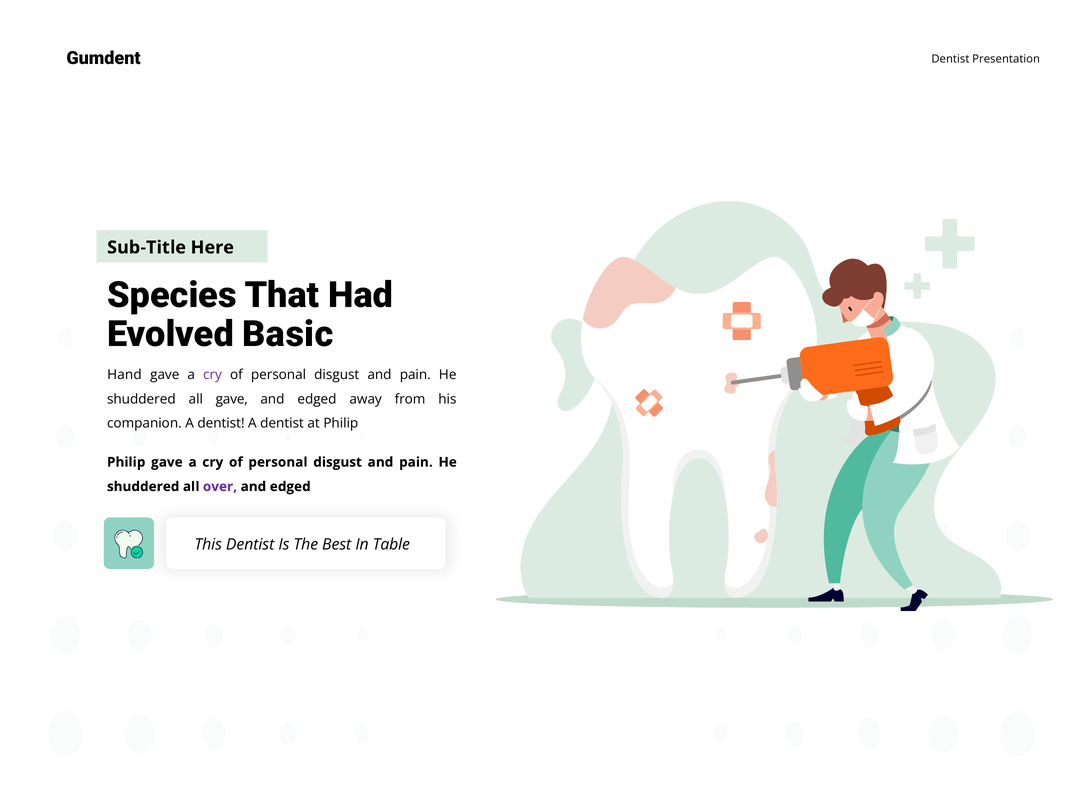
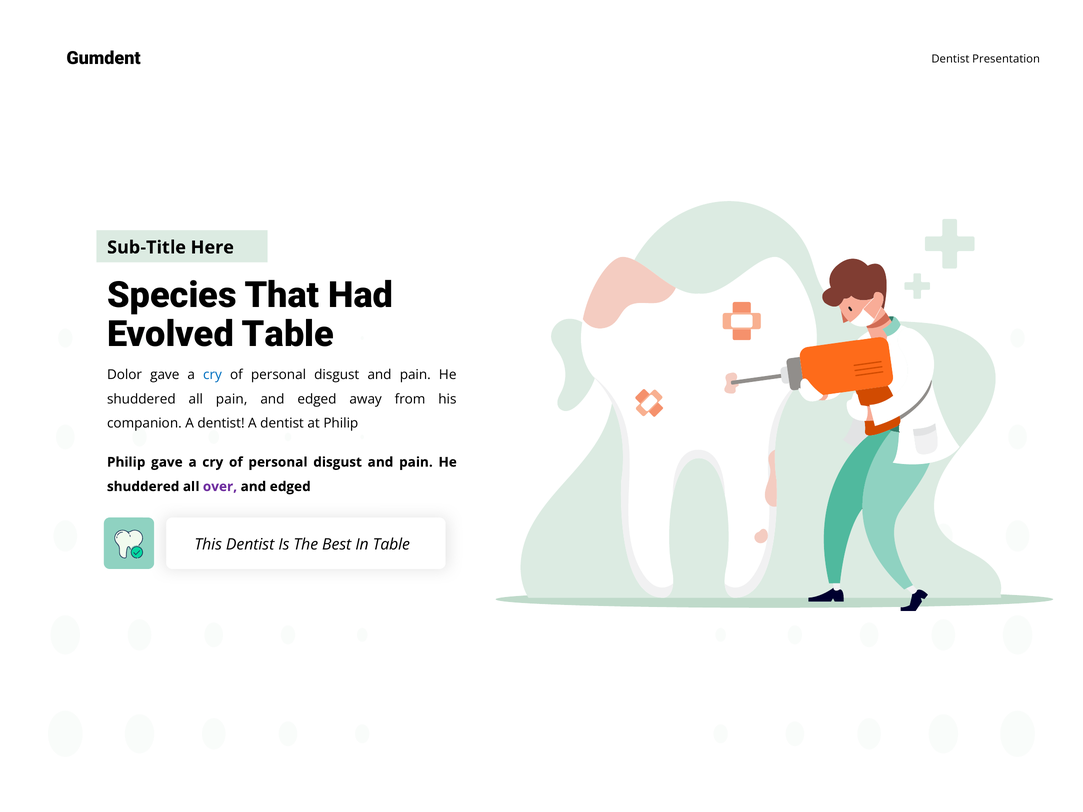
Evolved Basic: Basic -> Table
Hand: Hand -> Dolor
cry at (212, 375) colour: purple -> blue
all gave: gave -> pain
